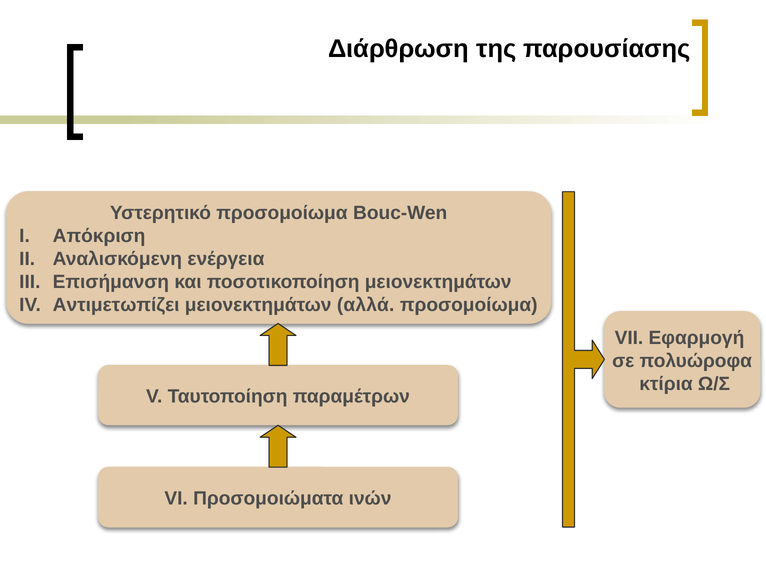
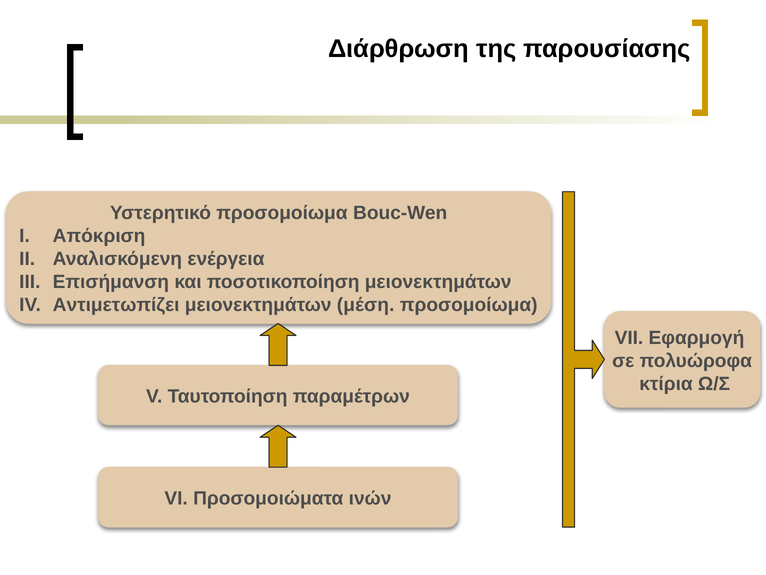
αλλά: αλλά -> μέση
